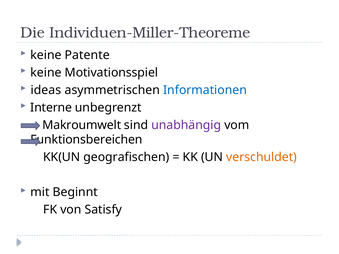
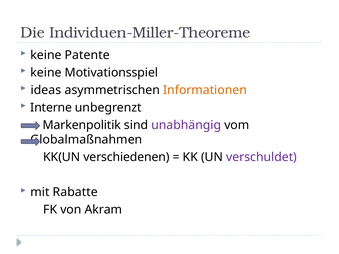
Informationen colour: blue -> orange
Makroumwelt: Makroumwelt -> Markenpolitik
Funktionsbereichen: Funktionsbereichen -> Globalmaßnahmen
geografischen: geografischen -> verschiedenen
verschuldet colour: orange -> purple
Beginnt: Beginnt -> Rabatte
Satisfy: Satisfy -> Akram
